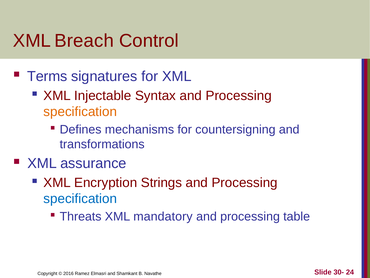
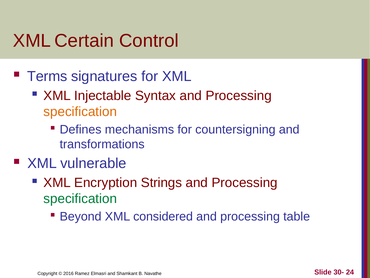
Breach: Breach -> Certain
assurance: assurance -> vulnerable
specification at (80, 198) colour: blue -> green
Threats: Threats -> Beyond
mandatory: mandatory -> considered
